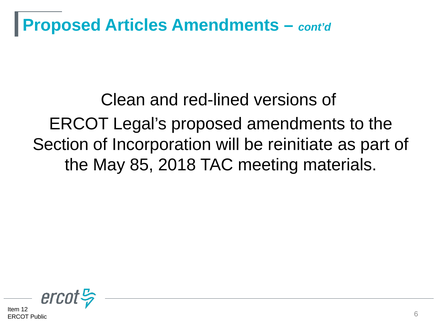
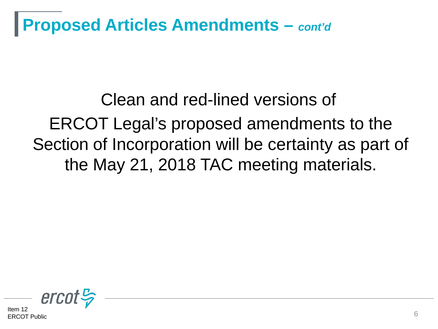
reinitiate: reinitiate -> certainty
85: 85 -> 21
